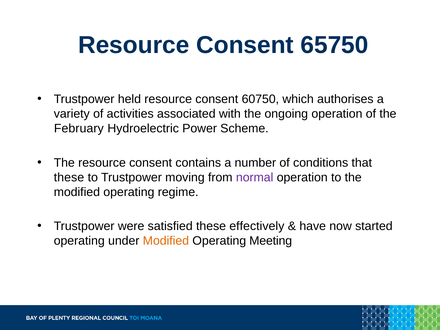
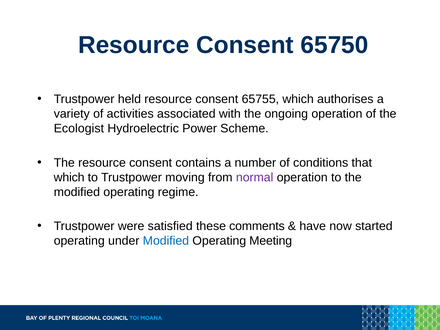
60750: 60750 -> 65755
February: February -> Ecologist
these at (69, 177): these -> which
effectively: effectively -> comments
Modified at (166, 241) colour: orange -> blue
